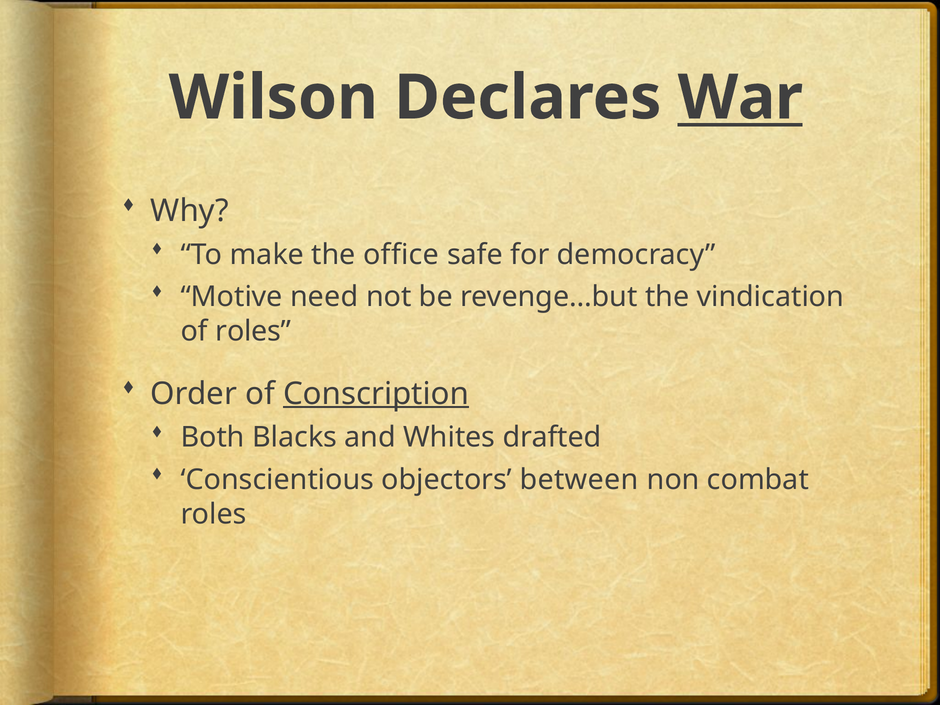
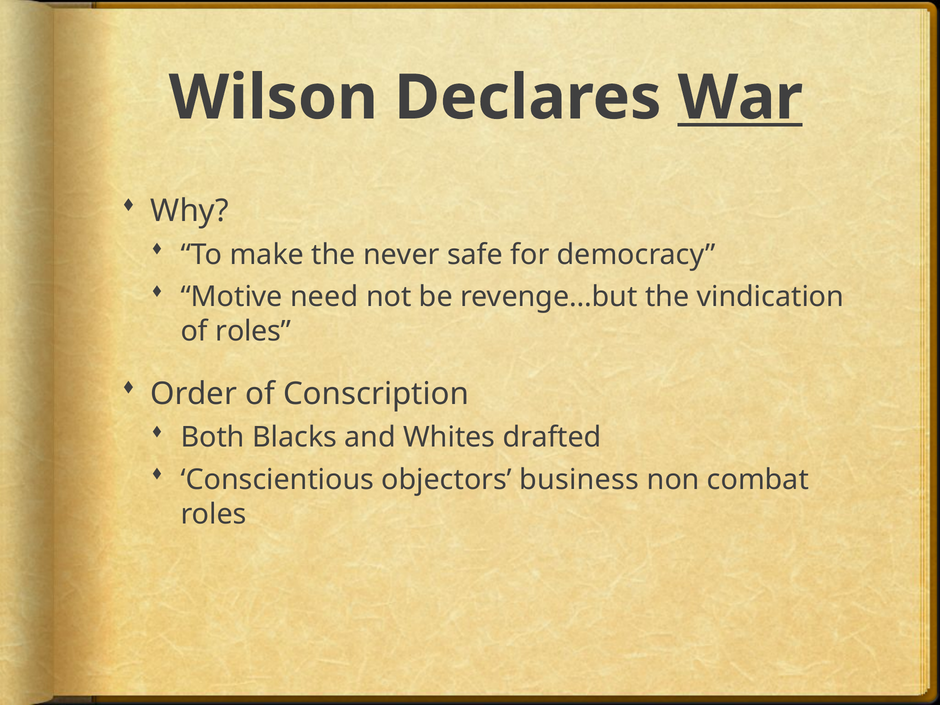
office: office -> never
Conscription underline: present -> none
between: between -> business
